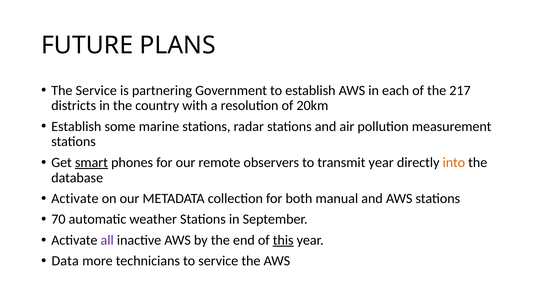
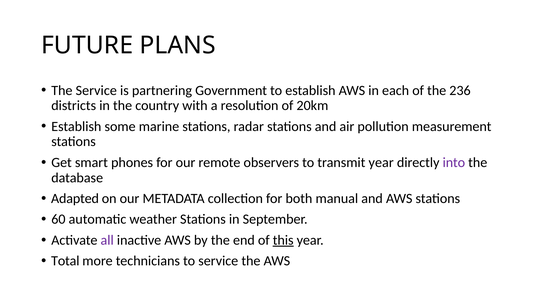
217: 217 -> 236
smart underline: present -> none
into colour: orange -> purple
Activate at (75, 198): Activate -> Adapted
70: 70 -> 60
Data: Data -> Total
